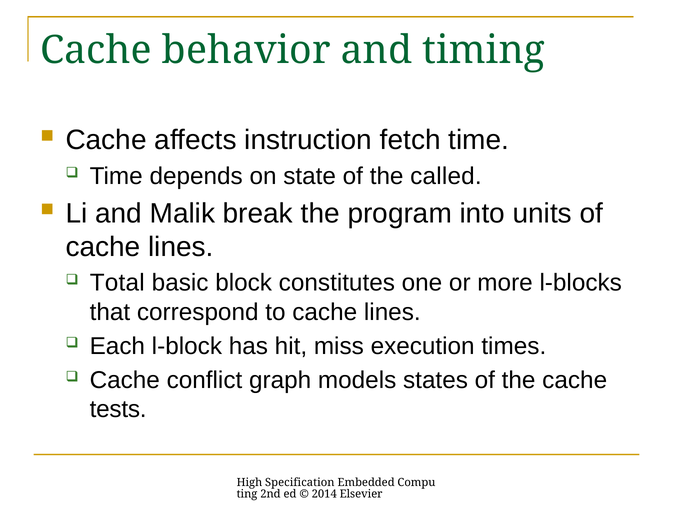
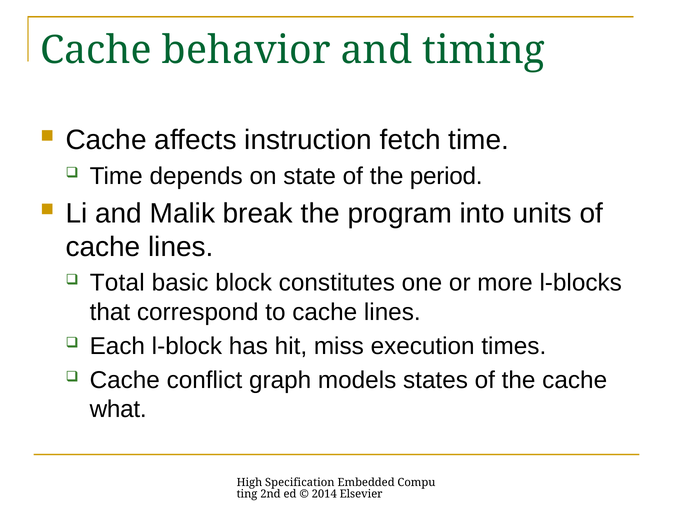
called: called -> period
tests: tests -> what
